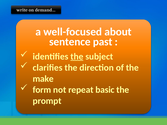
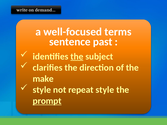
about: about -> terms
form at (42, 90): form -> style
repeat basic: basic -> style
prompt underline: none -> present
